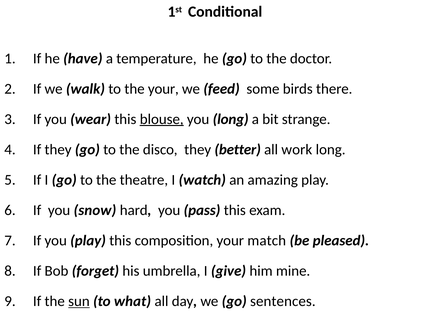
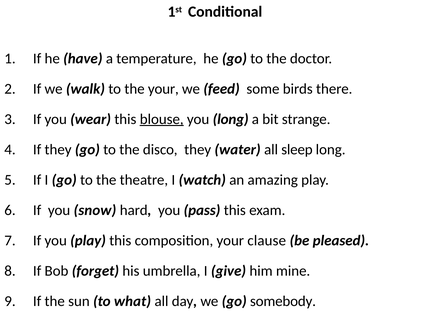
better: better -> water
work: work -> sleep
match: match -> clause
sun underline: present -> none
sentences: sentences -> somebody
